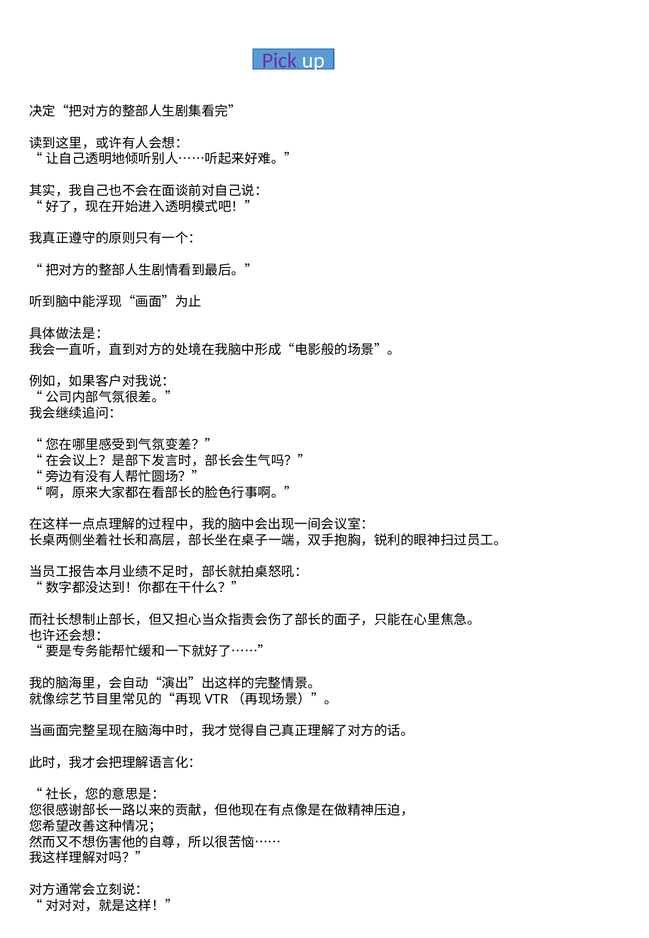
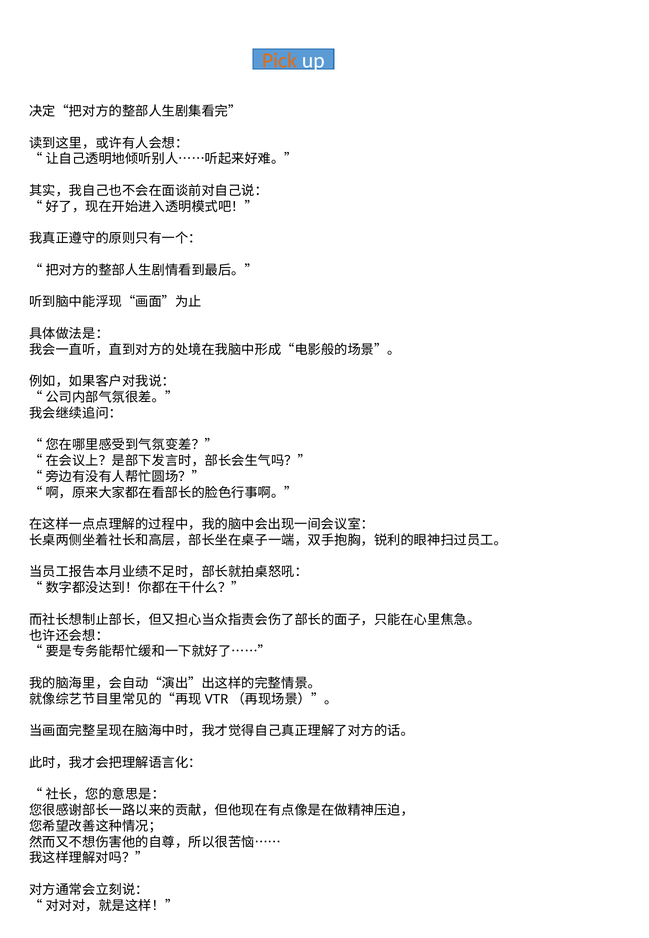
Pick colour: purple -> orange
